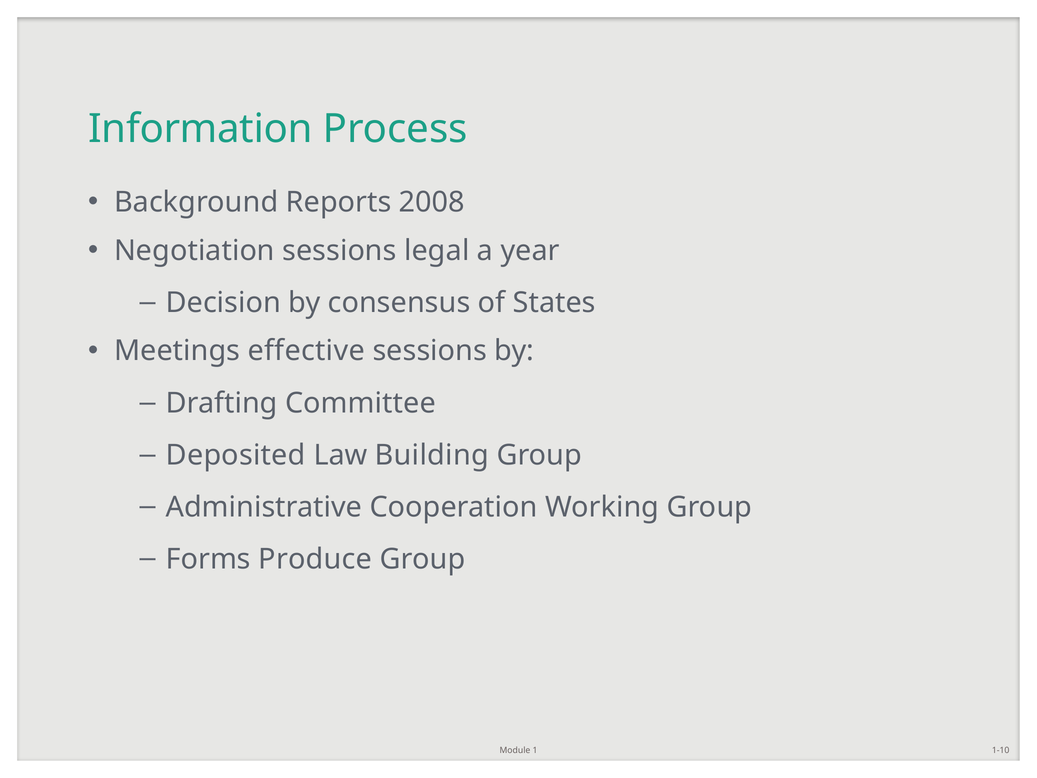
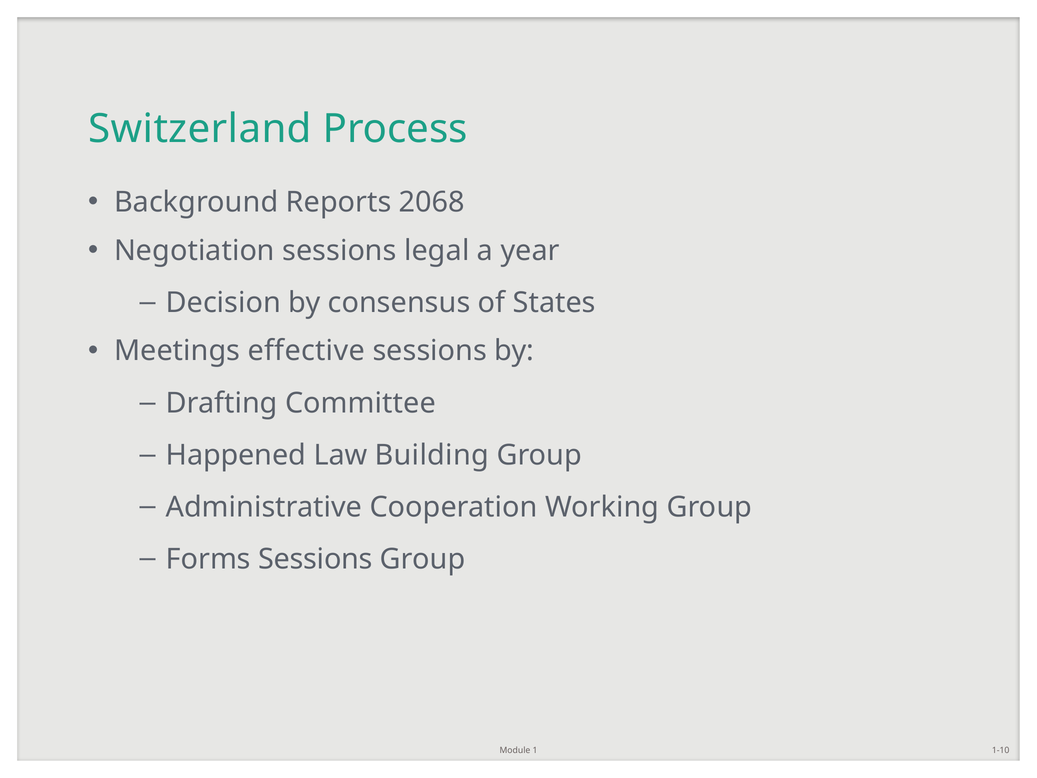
Information: Information -> Switzerland
2008: 2008 -> 2068
Deposited: Deposited -> Happened
Forms Produce: Produce -> Sessions
